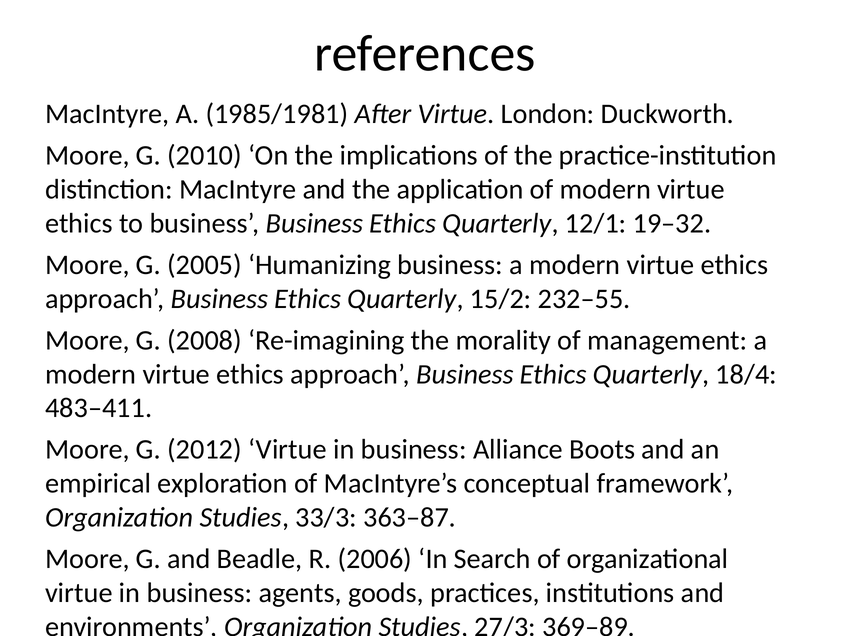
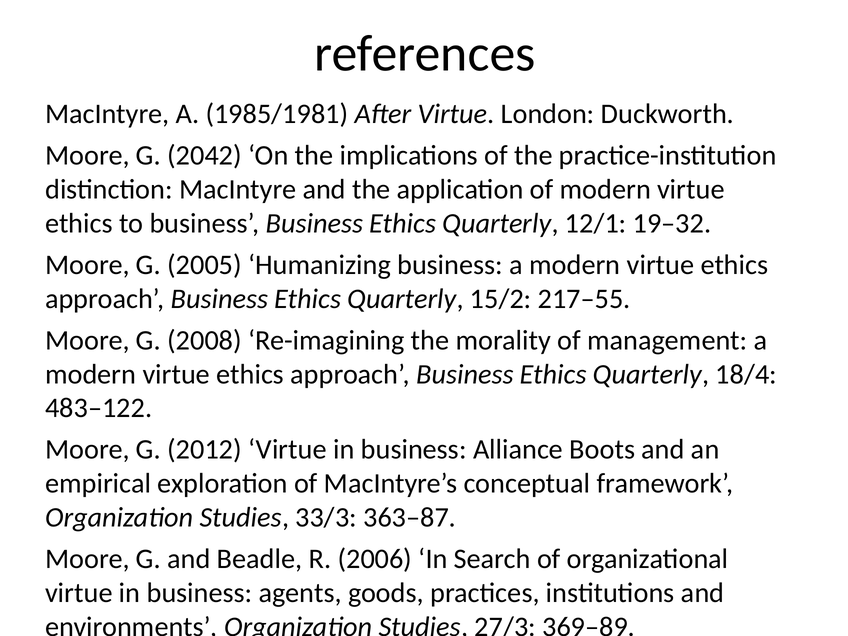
2010: 2010 -> 2042
232–55: 232–55 -> 217–55
483–411: 483–411 -> 483–122
